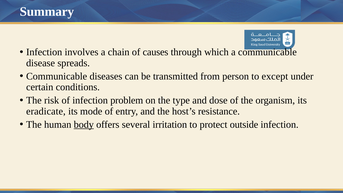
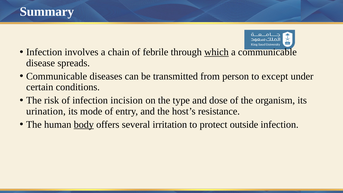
causes: causes -> febrile
which underline: none -> present
problem: problem -> incision
eradicate: eradicate -> urination
